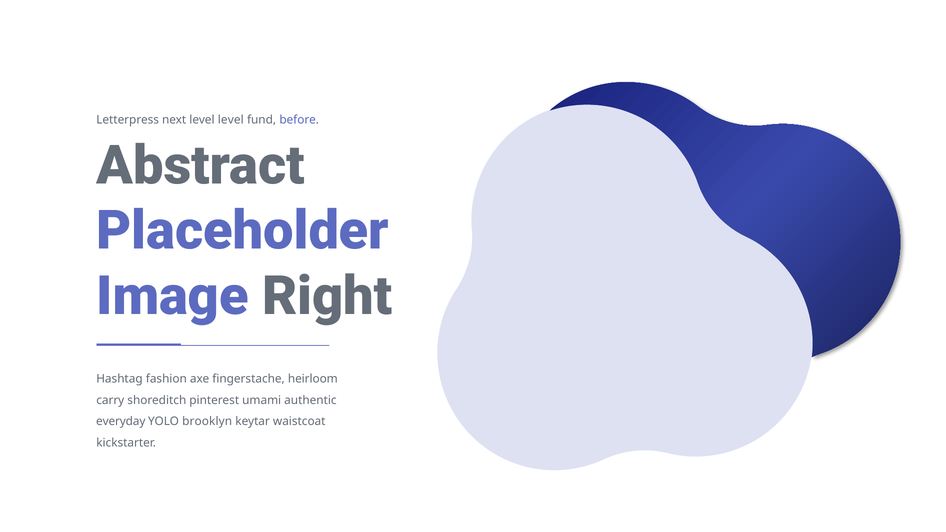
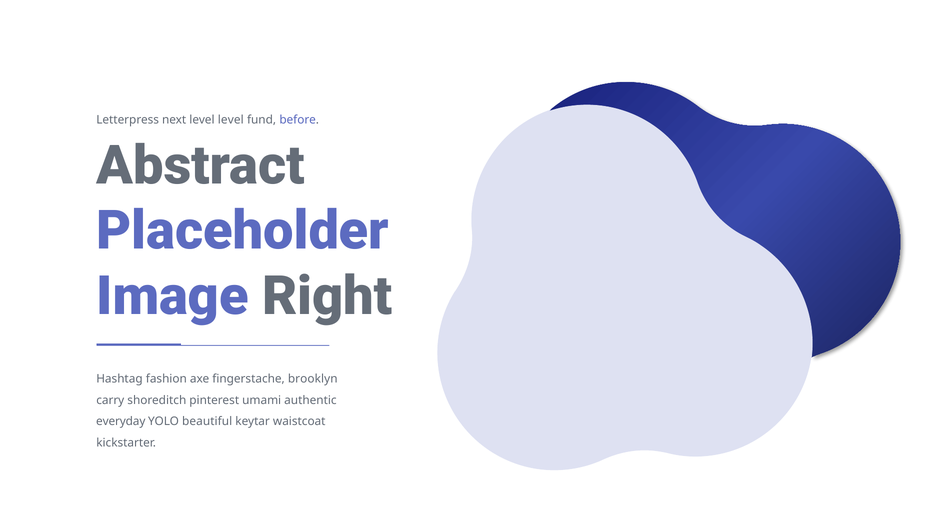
heirloom: heirloom -> brooklyn
brooklyn: brooklyn -> beautiful
